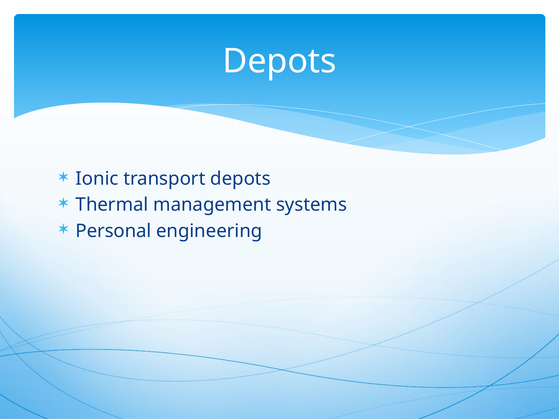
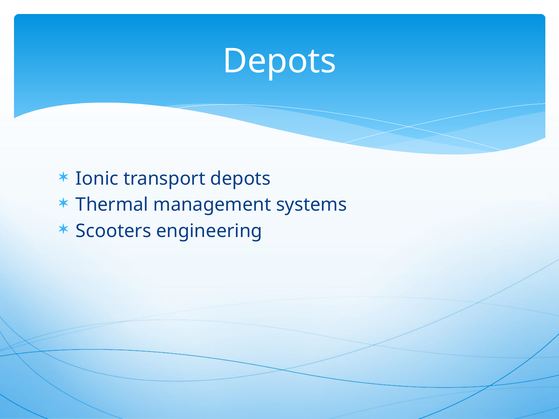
Personal: Personal -> Scooters
